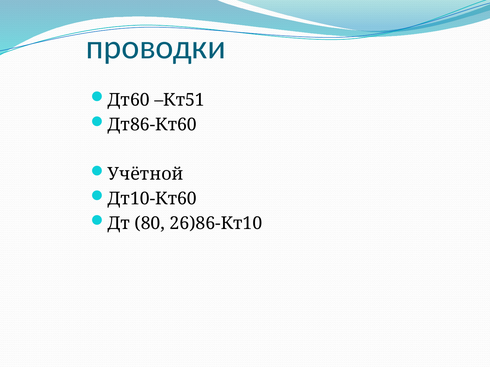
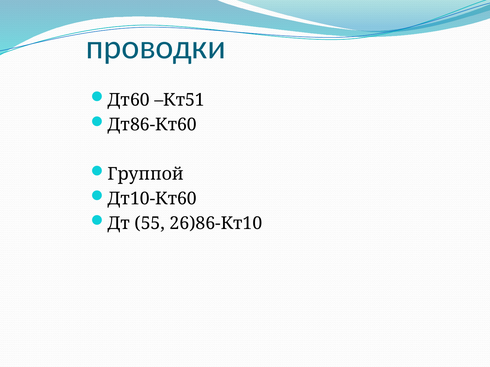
Учётной: Учётной -> Группой
80: 80 -> 55
